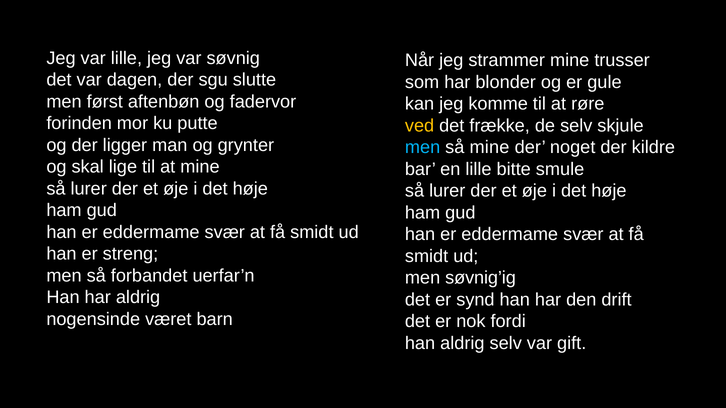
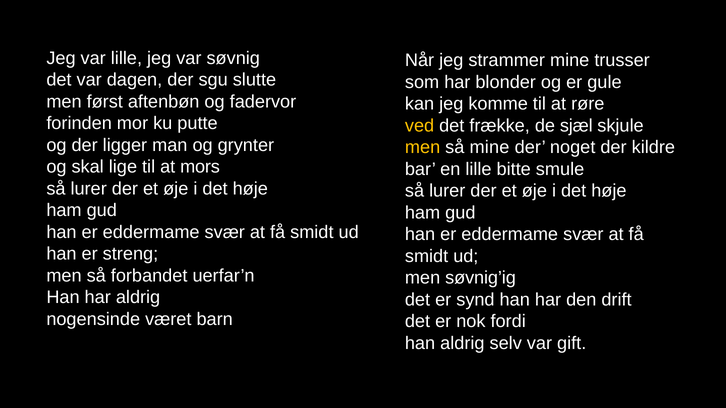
de selv: selv -> sjæl
men at (423, 147) colour: light blue -> yellow
at mine: mine -> mors
